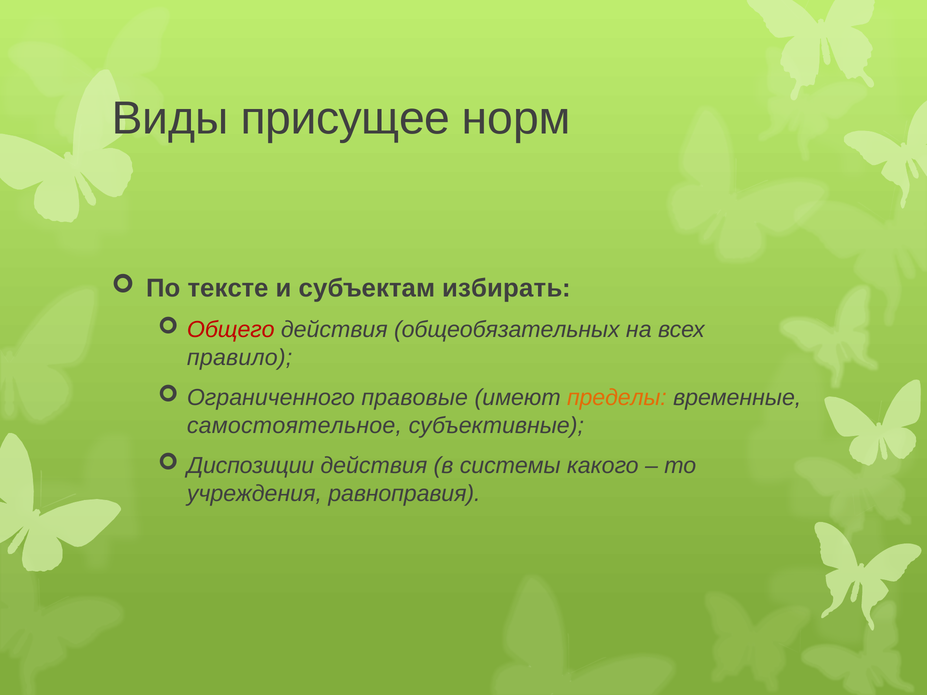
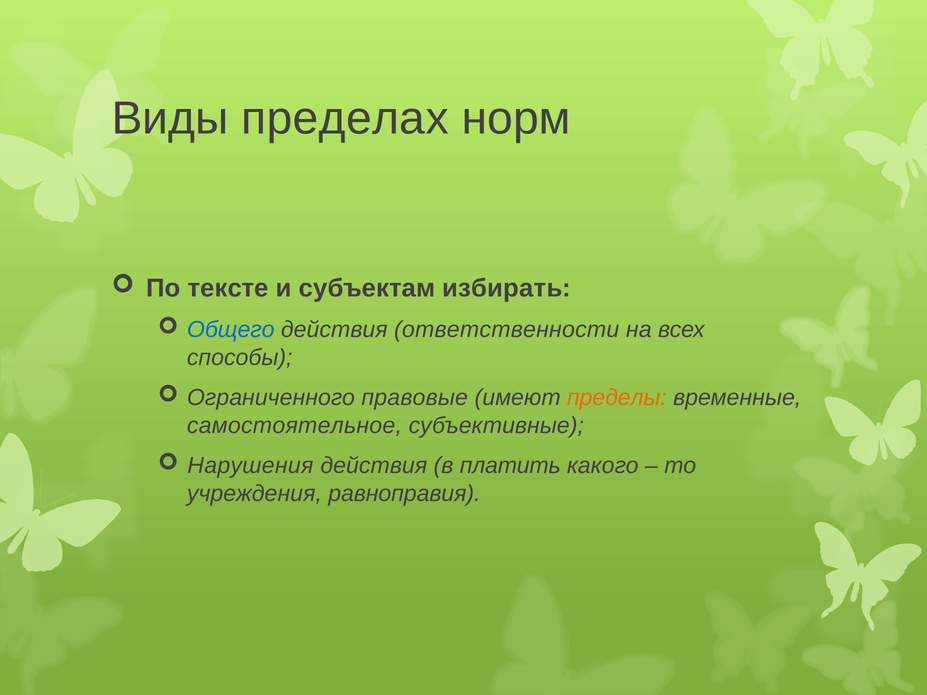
присущее: присущее -> пределах
Общего colour: red -> blue
общеобязательных: общеобязательных -> ответственности
правило: правило -> способы
Диспозиции: Диспозиции -> Нарушения
системы: системы -> платить
